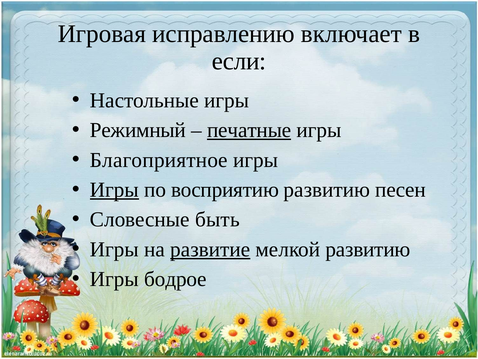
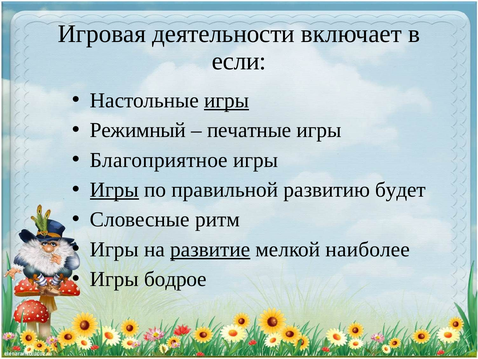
исправлению: исправлению -> деятельности
игры at (227, 100) underline: none -> present
печатные underline: present -> none
восприятию: восприятию -> правильной
песен: песен -> будет
быть: быть -> ритм
мелкой развитию: развитию -> наиболее
